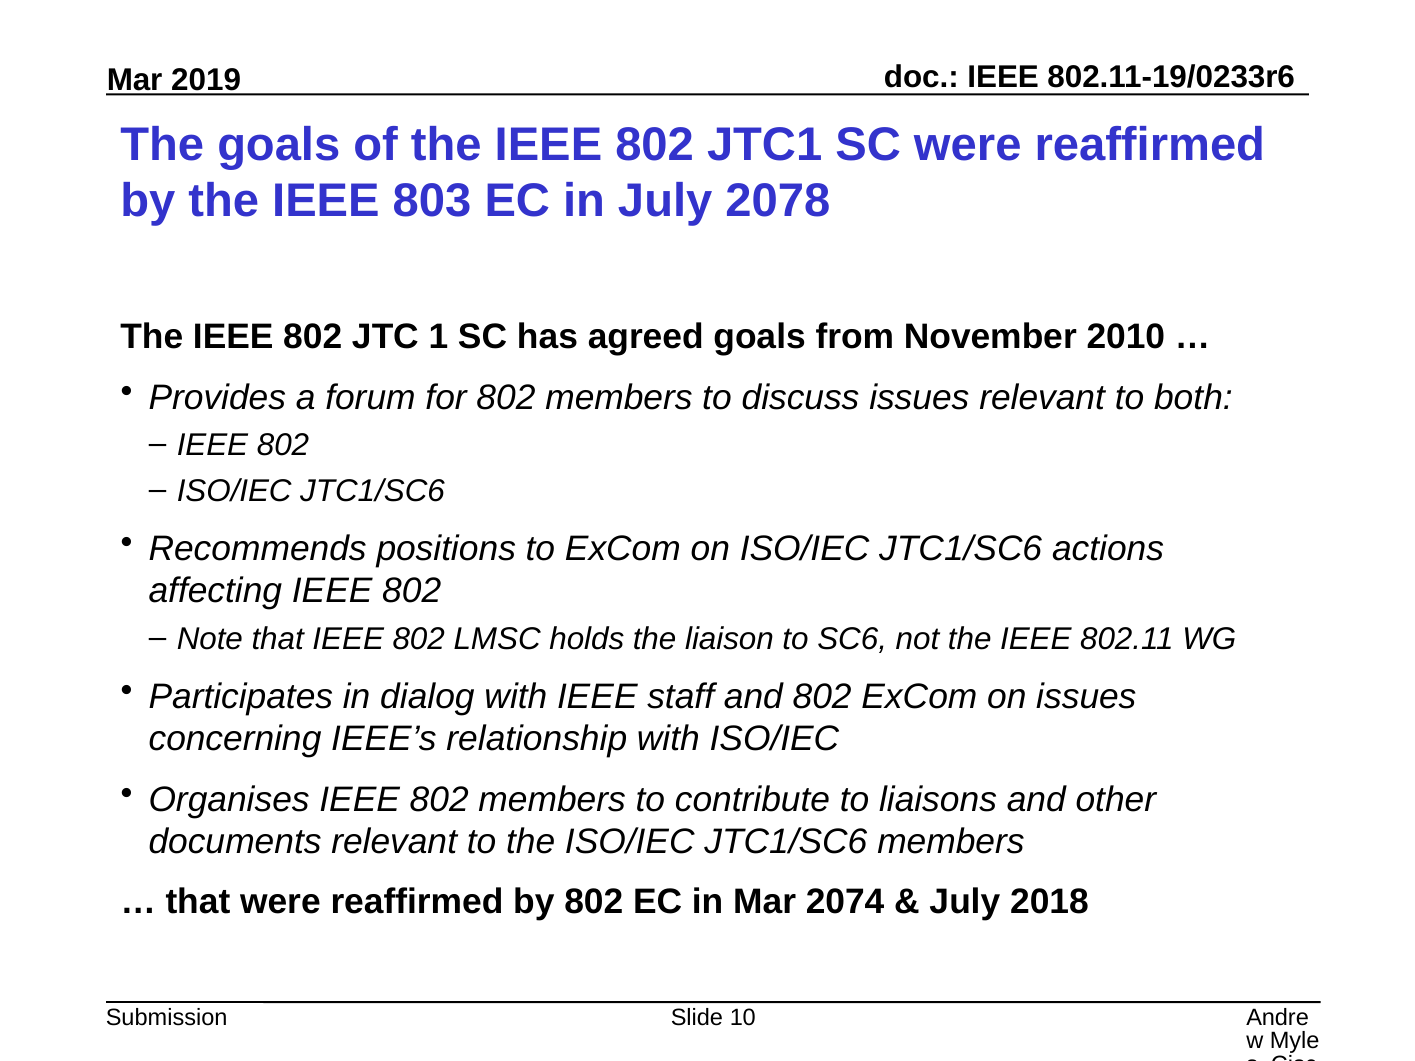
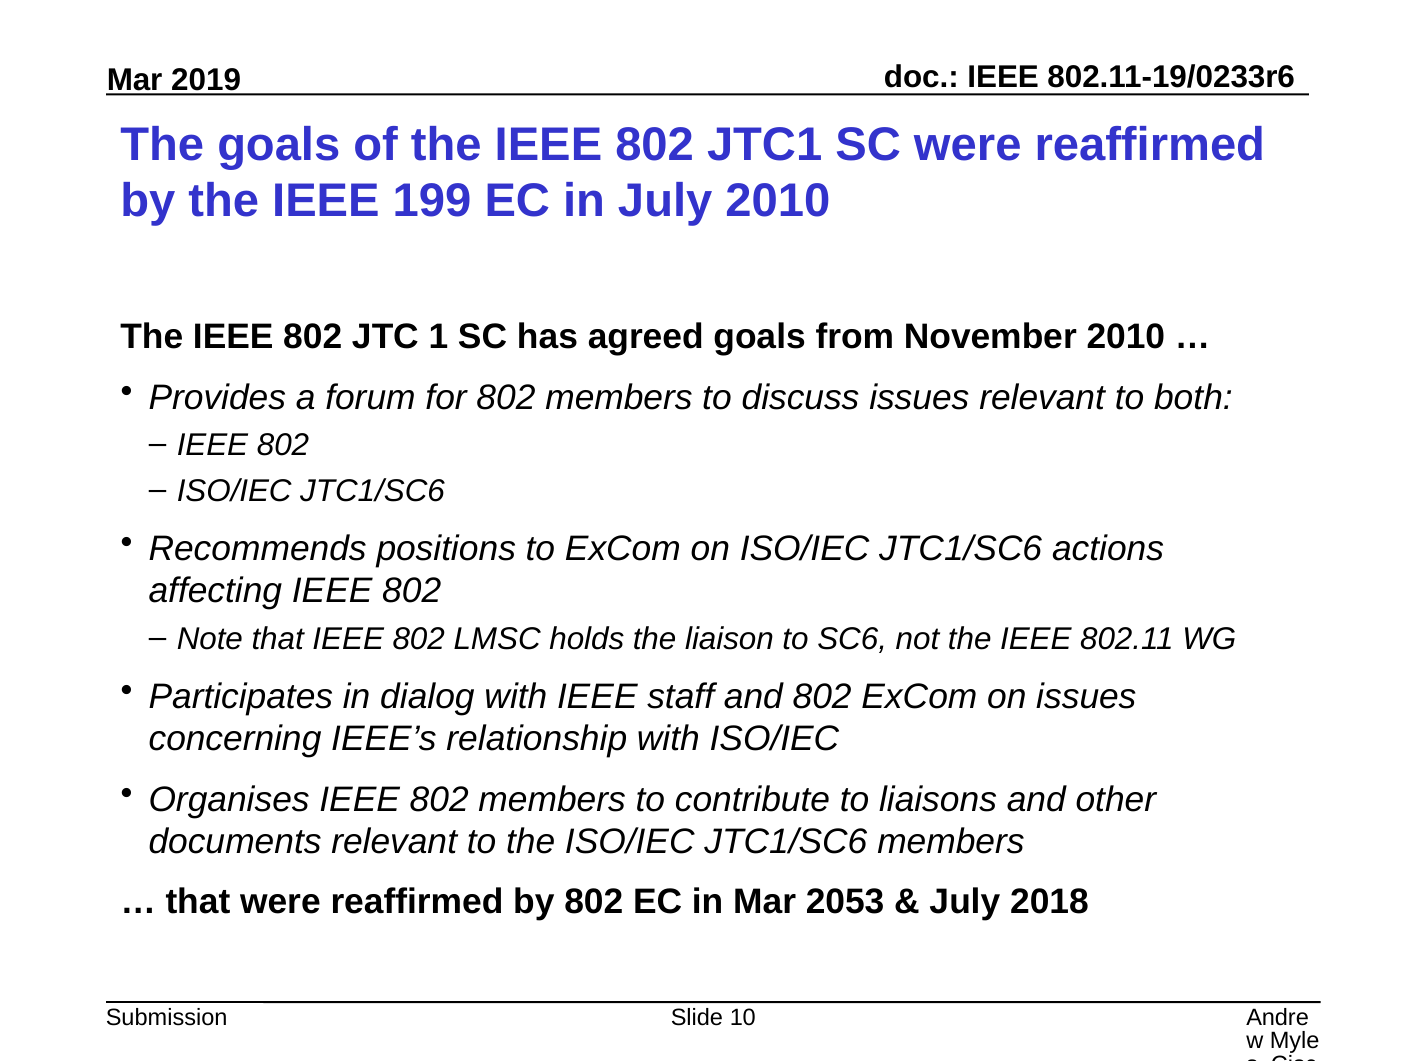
803: 803 -> 199
July 2078: 2078 -> 2010
2074: 2074 -> 2053
